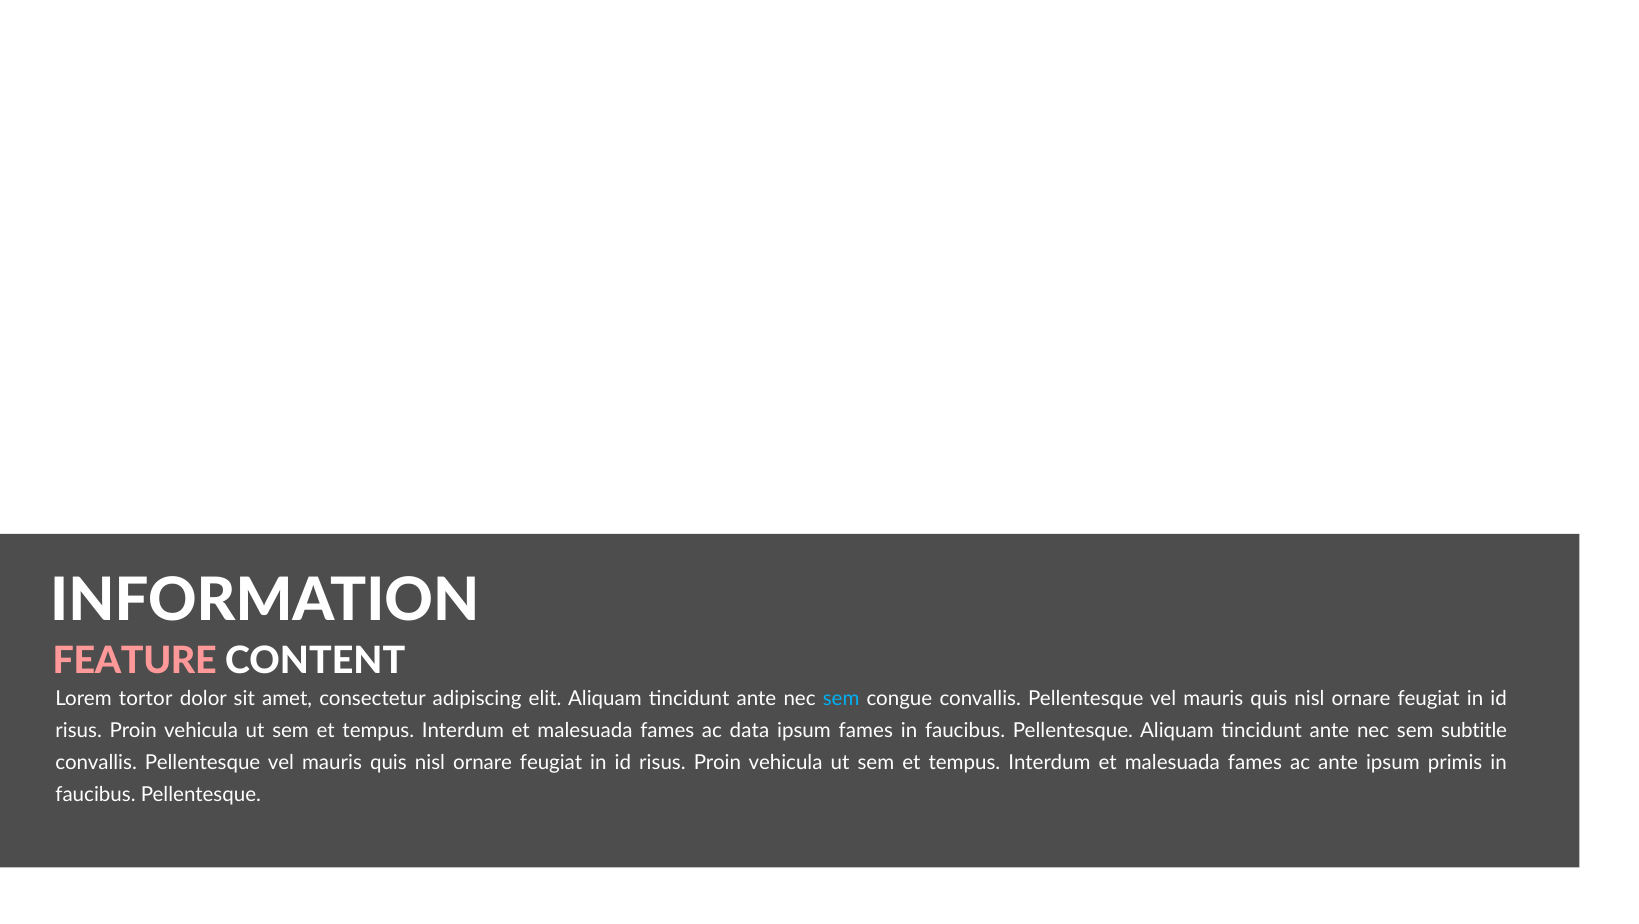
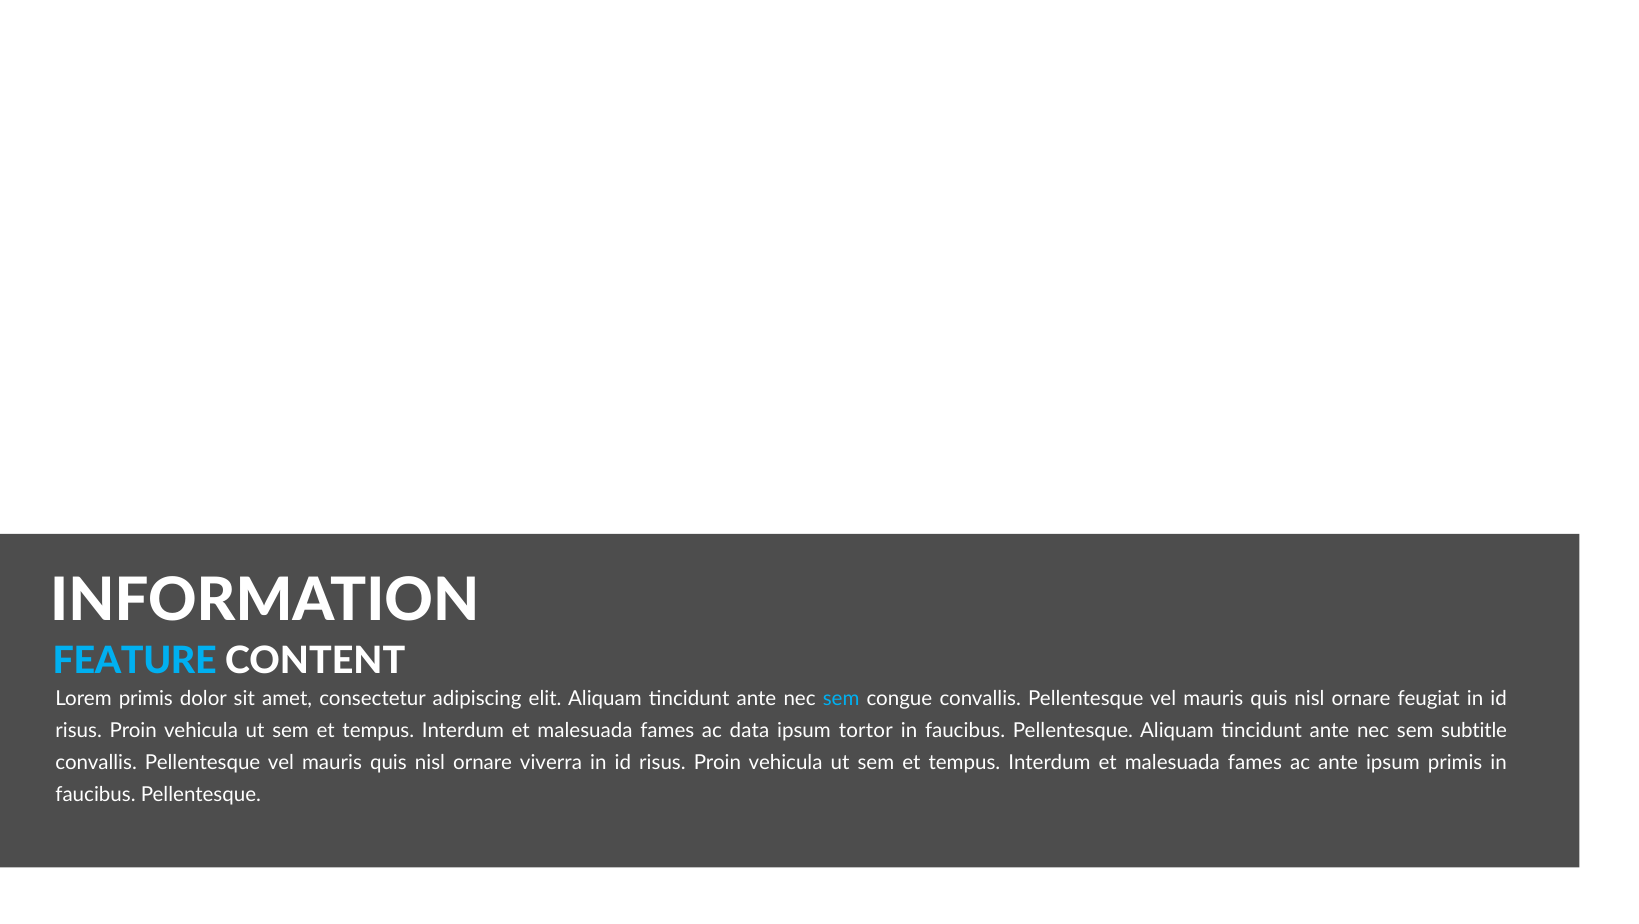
FEATURE colour: pink -> light blue
Lorem tortor: tortor -> primis
ipsum fames: fames -> tortor
feugiat at (551, 763): feugiat -> viverra
